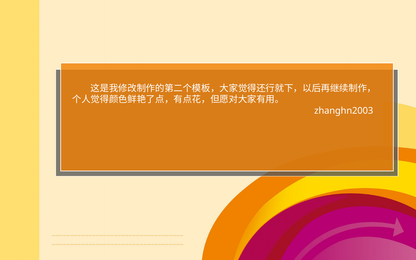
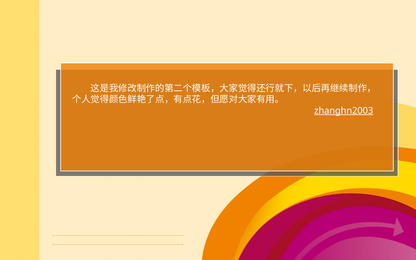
zhanghn2003 underline: none -> present
